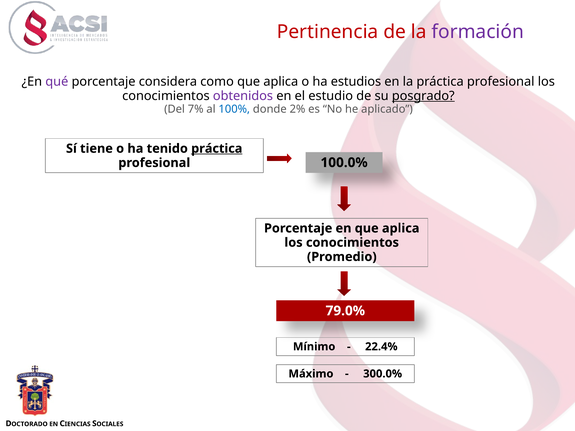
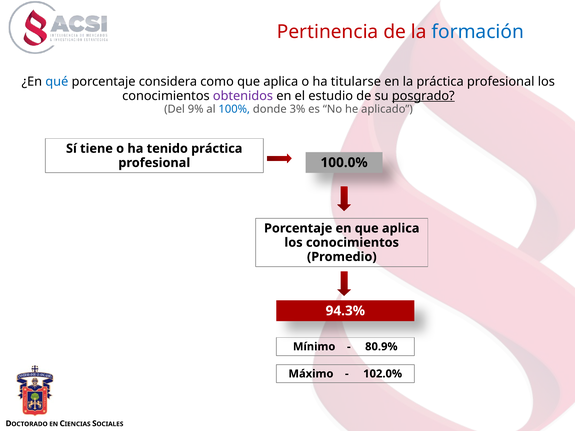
formación colour: purple -> blue
qué colour: purple -> blue
estudios: estudios -> titularse
7%: 7% -> 9%
2%: 2% -> 3%
práctica at (217, 149) underline: present -> none
79.0%: 79.0% -> 94.3%
22.4%: 22.4% -> 80.9%
300.0%: 300.0% -> 102.0%
